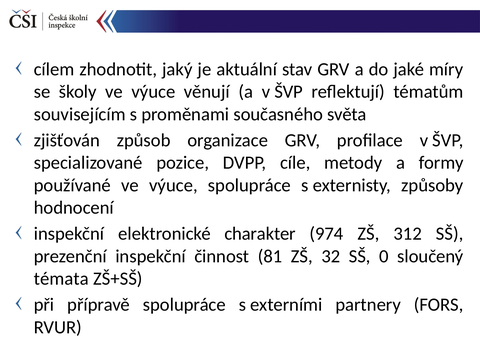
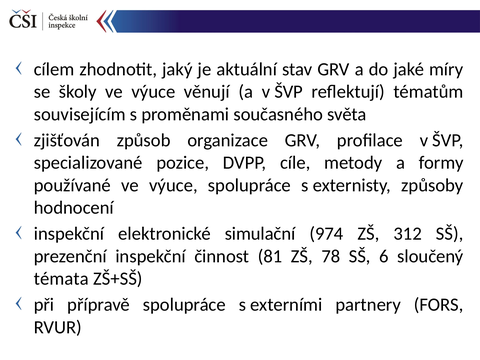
charakter: charakter -> simulační
32: 32 -> 78
0: 0 -> 6
